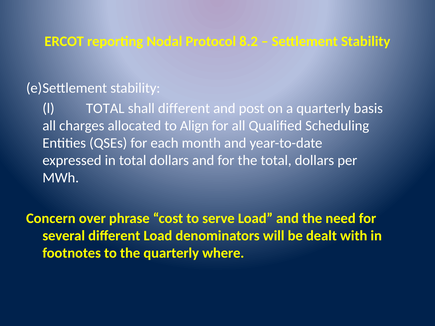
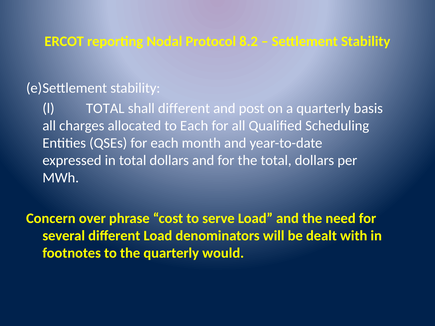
to Align: Align -> Each
where: where -> would
